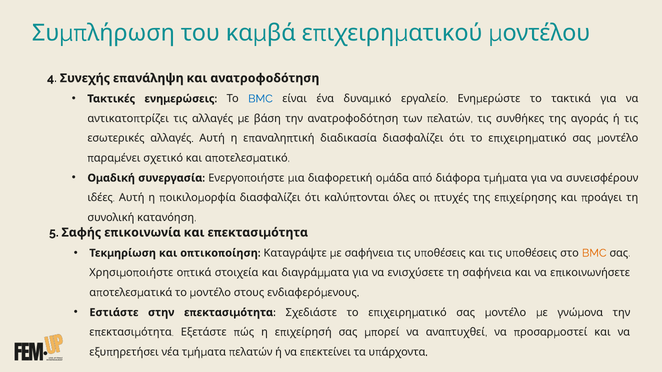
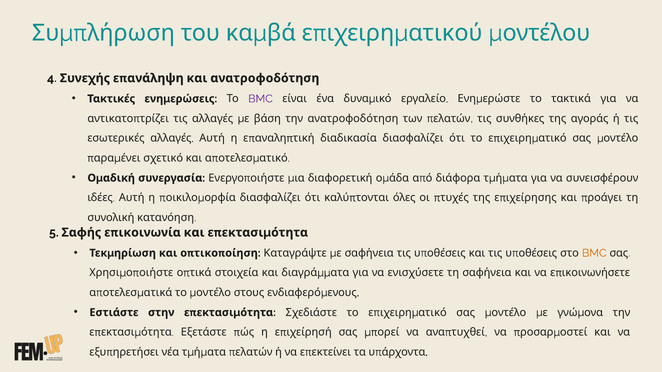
BMC at (260, 99) colour: blue -> purple
